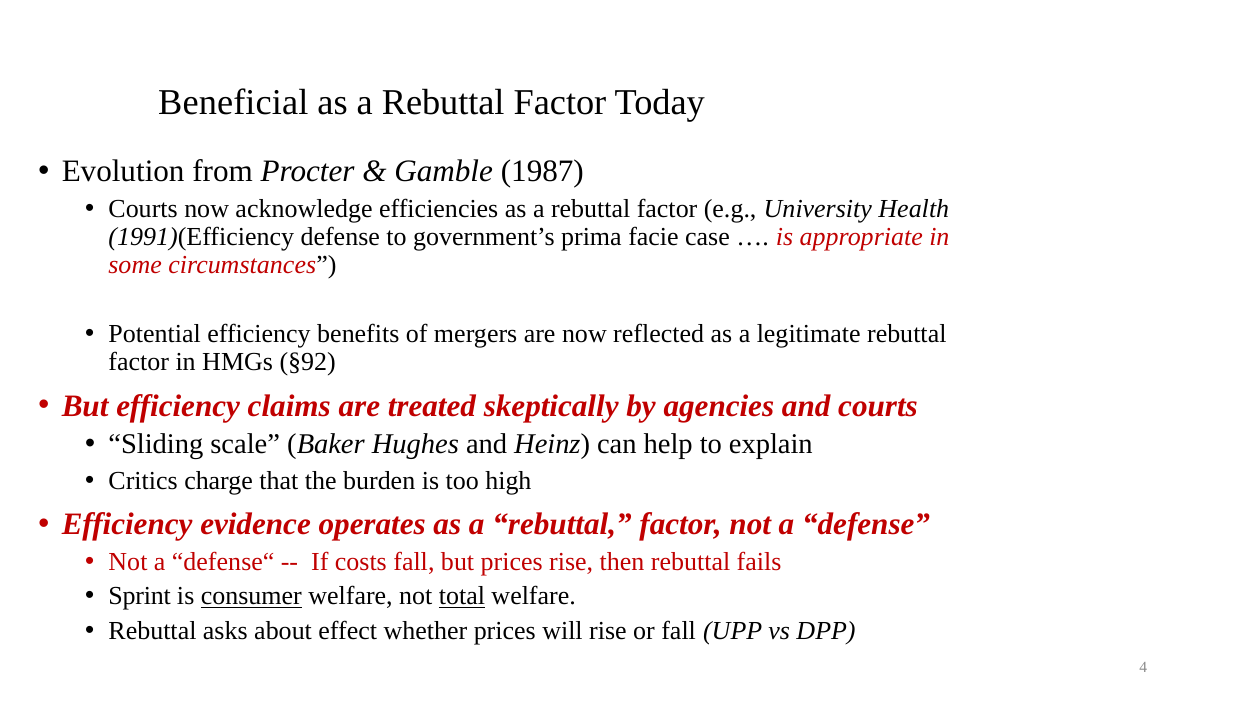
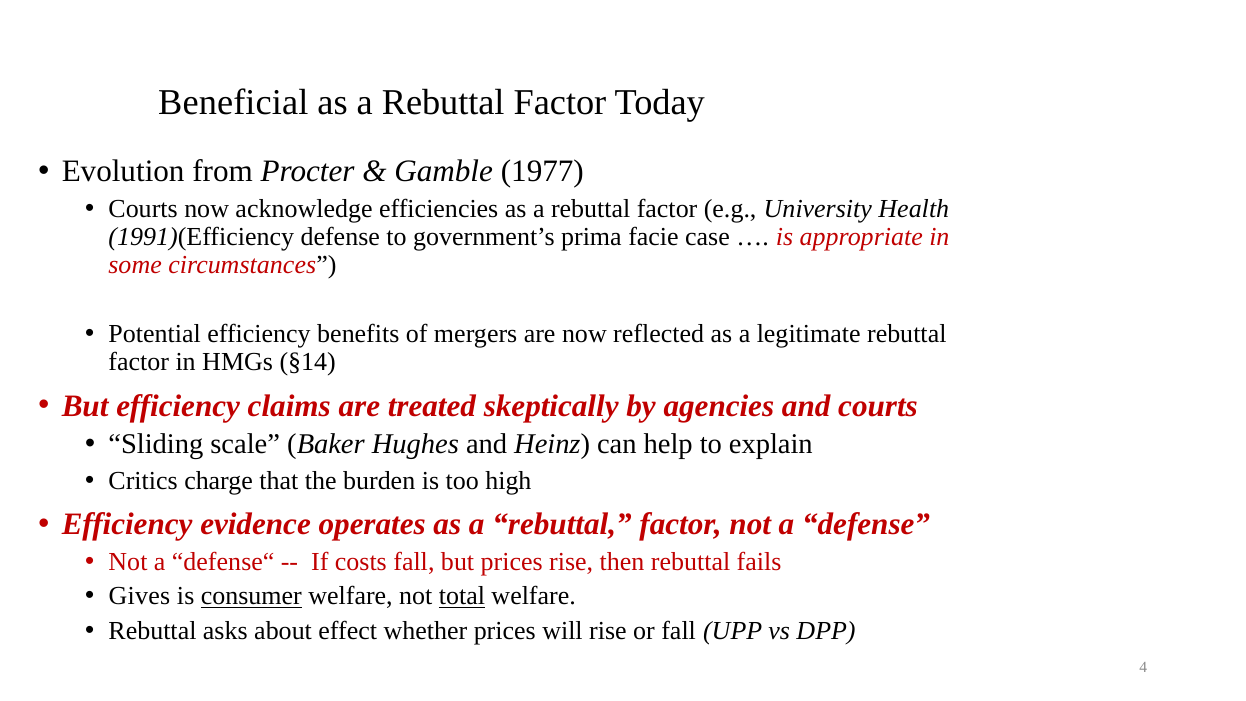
1987: 1987 -> 1977
§92: §92 -> §14
Sprint: Sprint -> Gives
